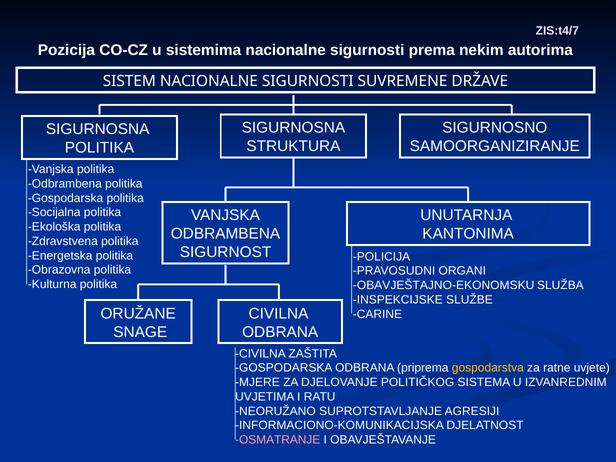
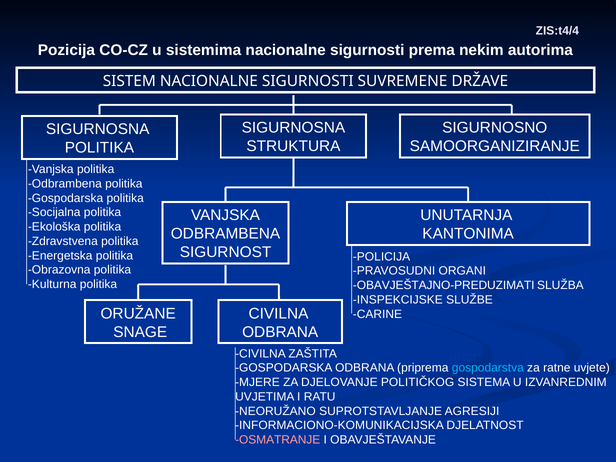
ZIS:t4/7: ZIS:t4/7 -> ZIS:t4/4
OBAVJEŠTAJNO-EKONOMSKU: OBAVJEŠTAJNO-EKONOMSKU -> OBAVJEŠTAJNO-PREDUZIMATI
gospodarstva colour: yellow -> light blue
